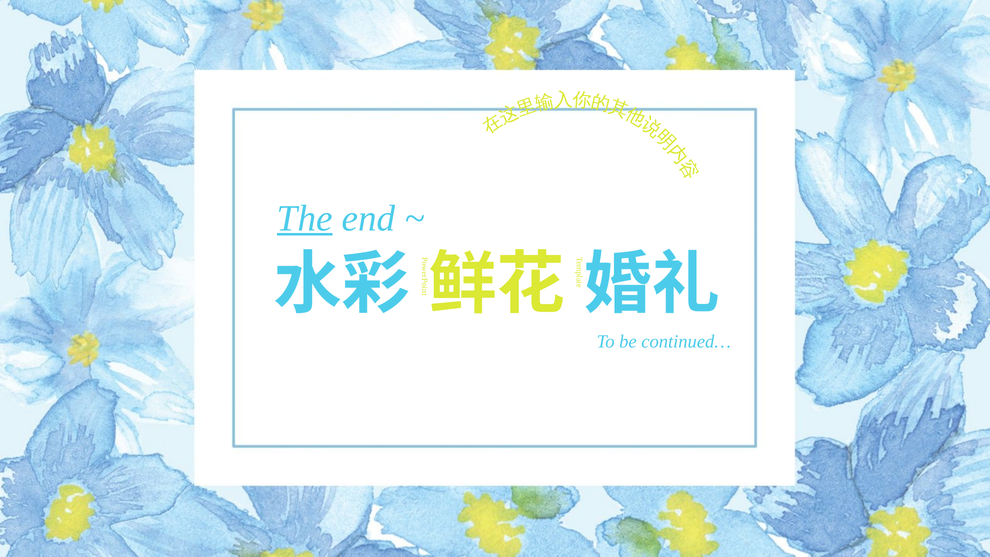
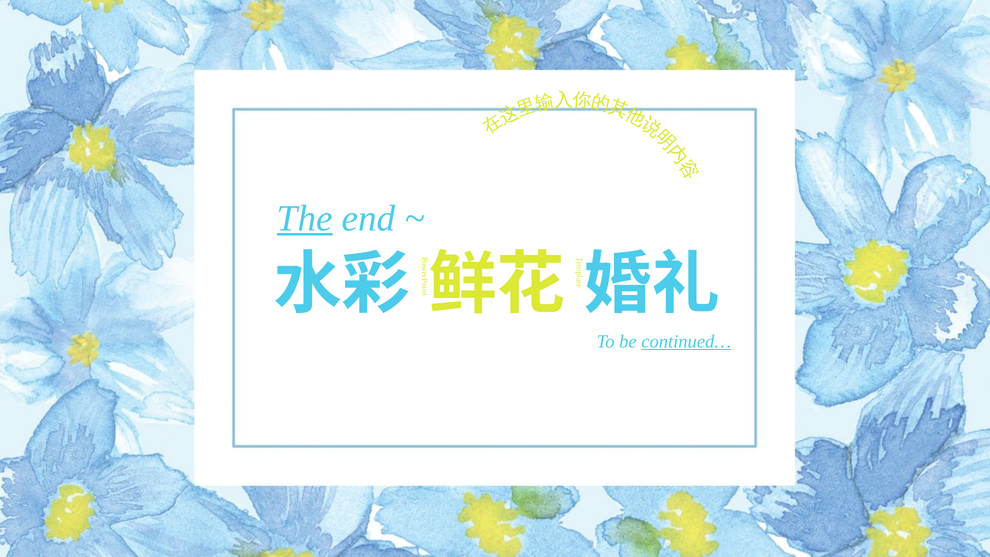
continued… underline: none -> present
